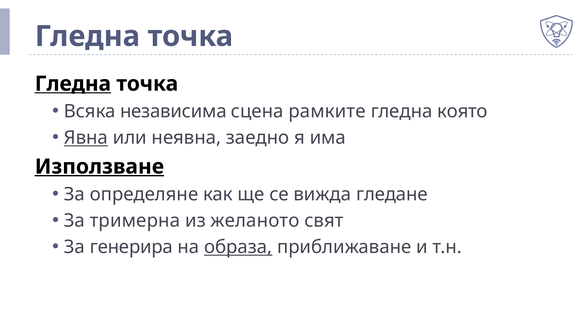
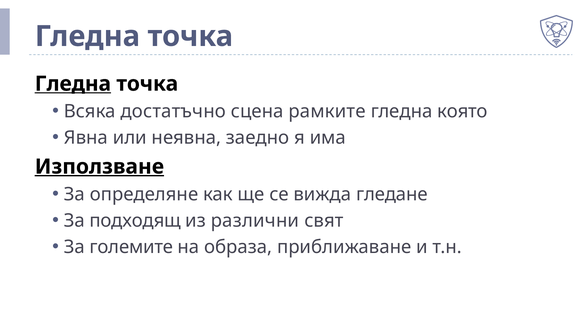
независима: независима -> достатъчно
Явна underline: present -> none
тримерна: тримерна -> подходящ
желаното: желаното -> различни
генерира: генерира -> големите
образа underline: present -> none
